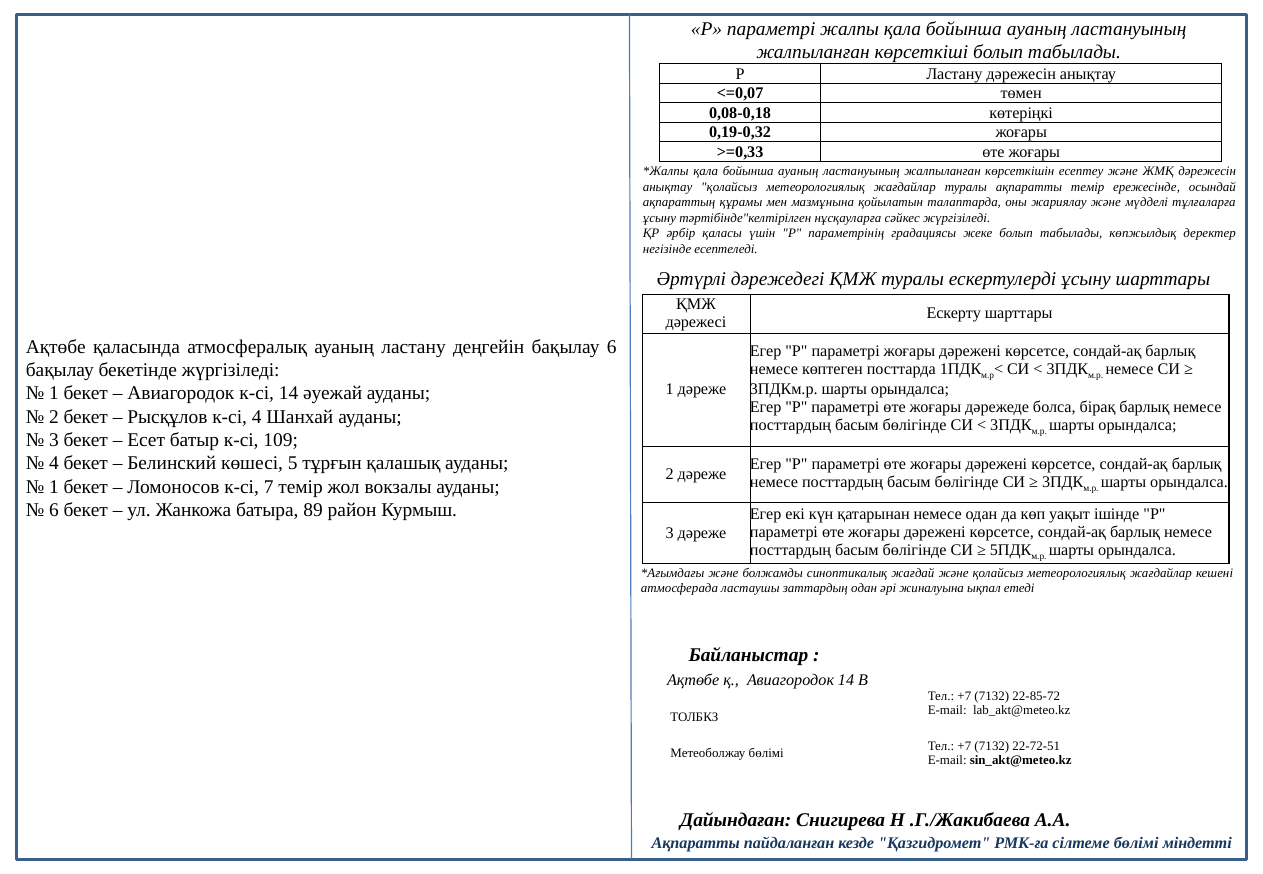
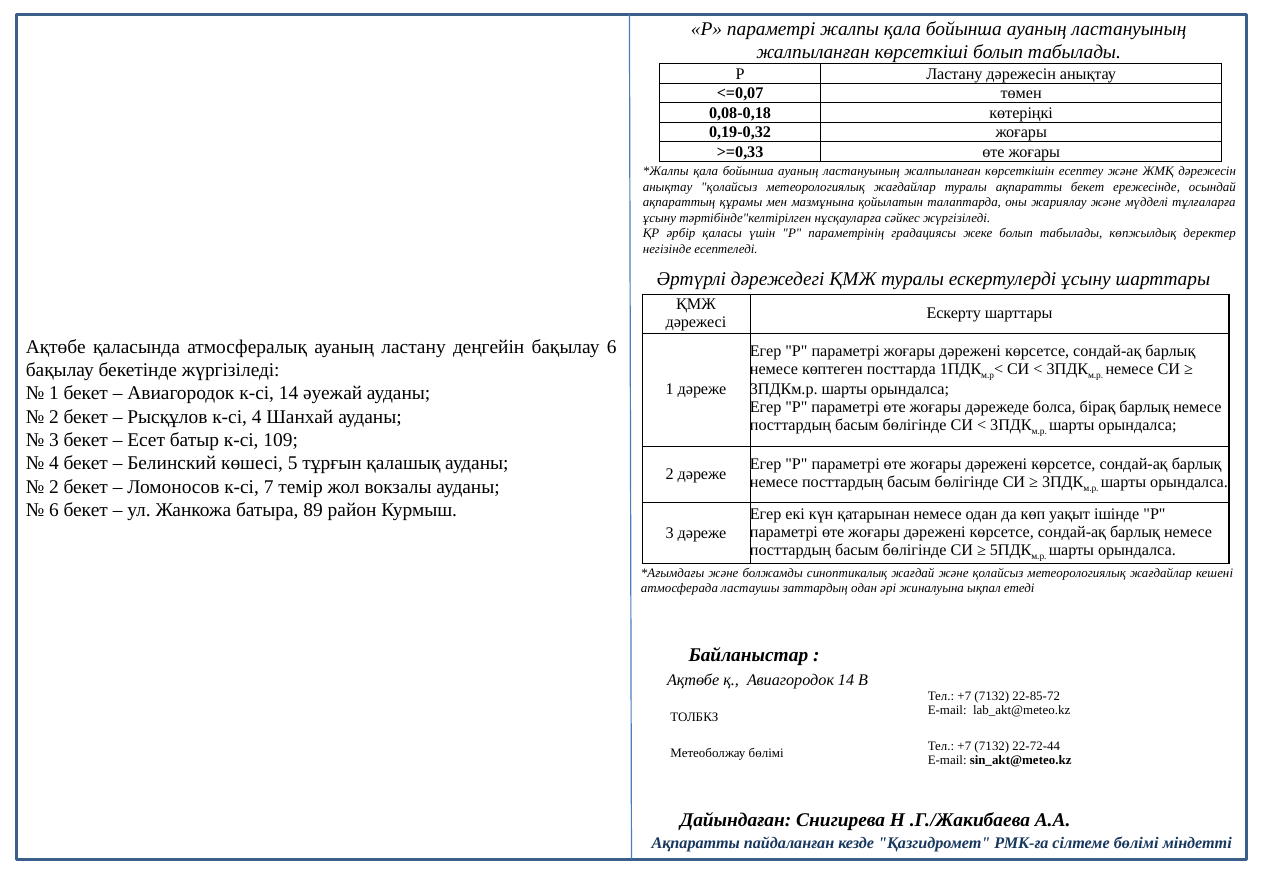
ақпаратты темір: темір -> бекет
1 at (54, 487): 1 -> 2
22-72-51: 22-72-51 -> 22-72-44
